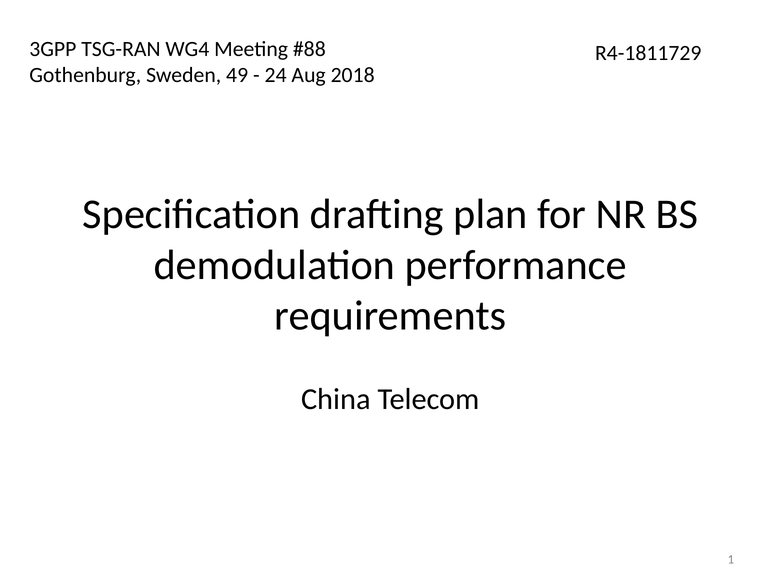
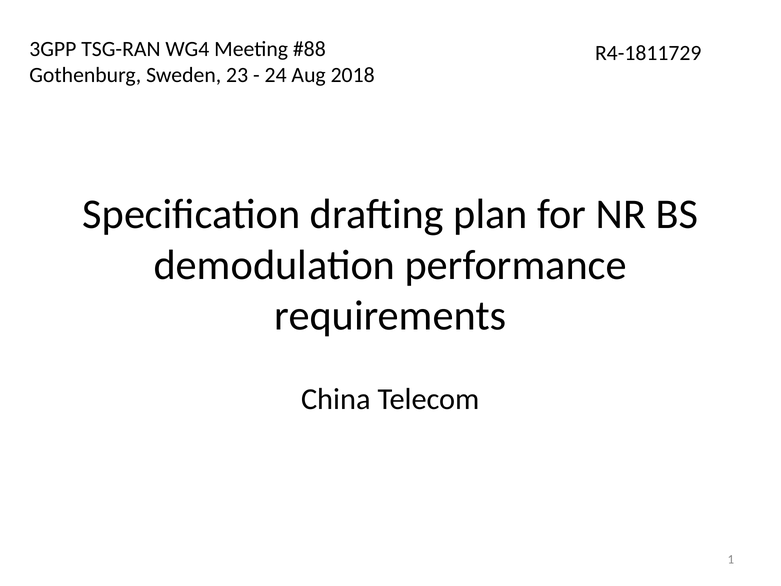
49: 49 -> 23
